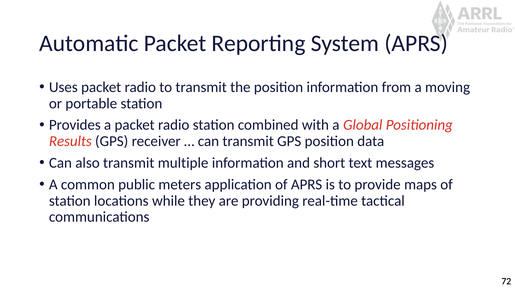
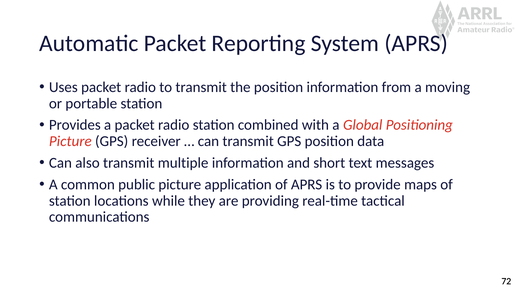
Results at (70, 141): Results -> Picture
public meters: meters -> picture
